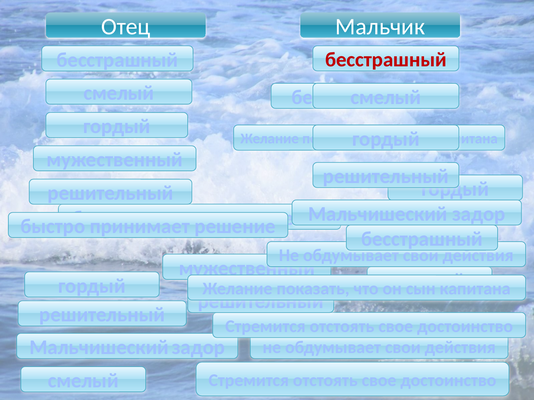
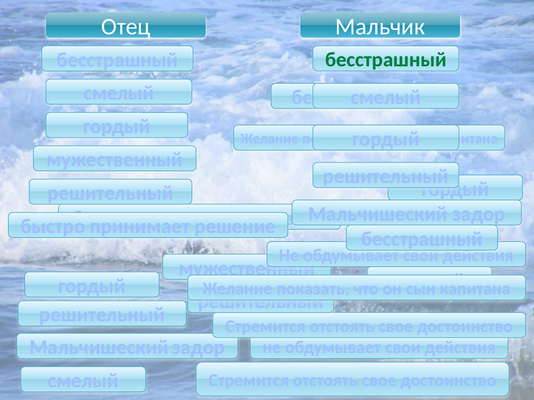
бесстрашный at (386, 60) colour: red -> green
